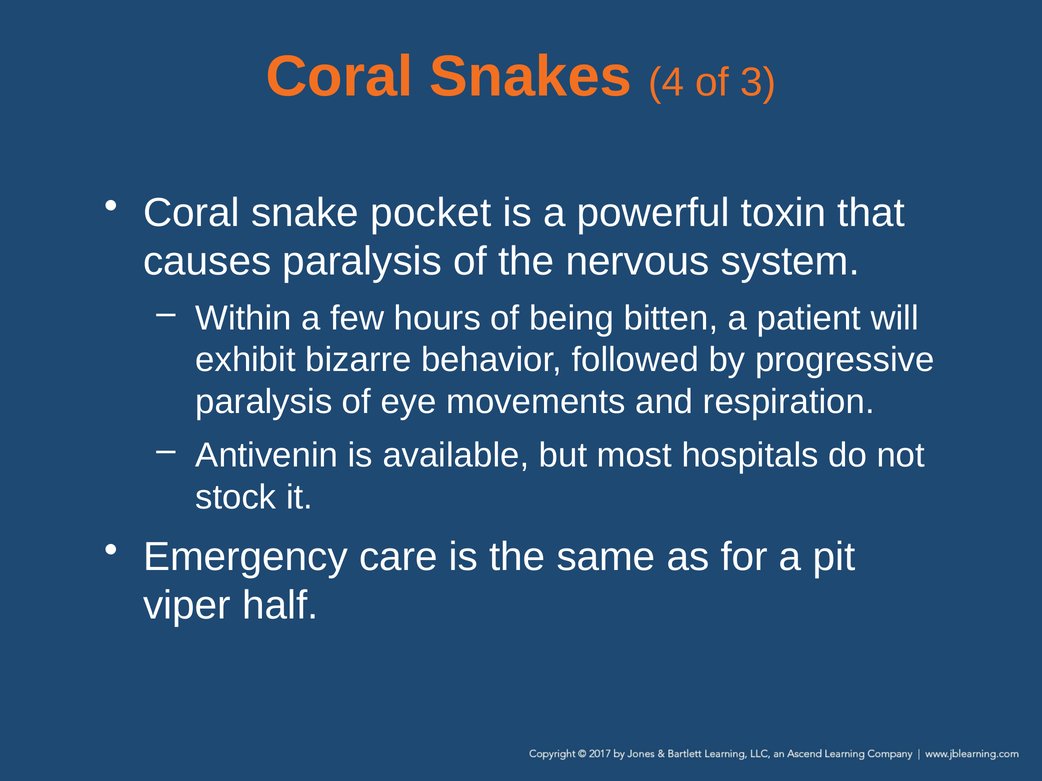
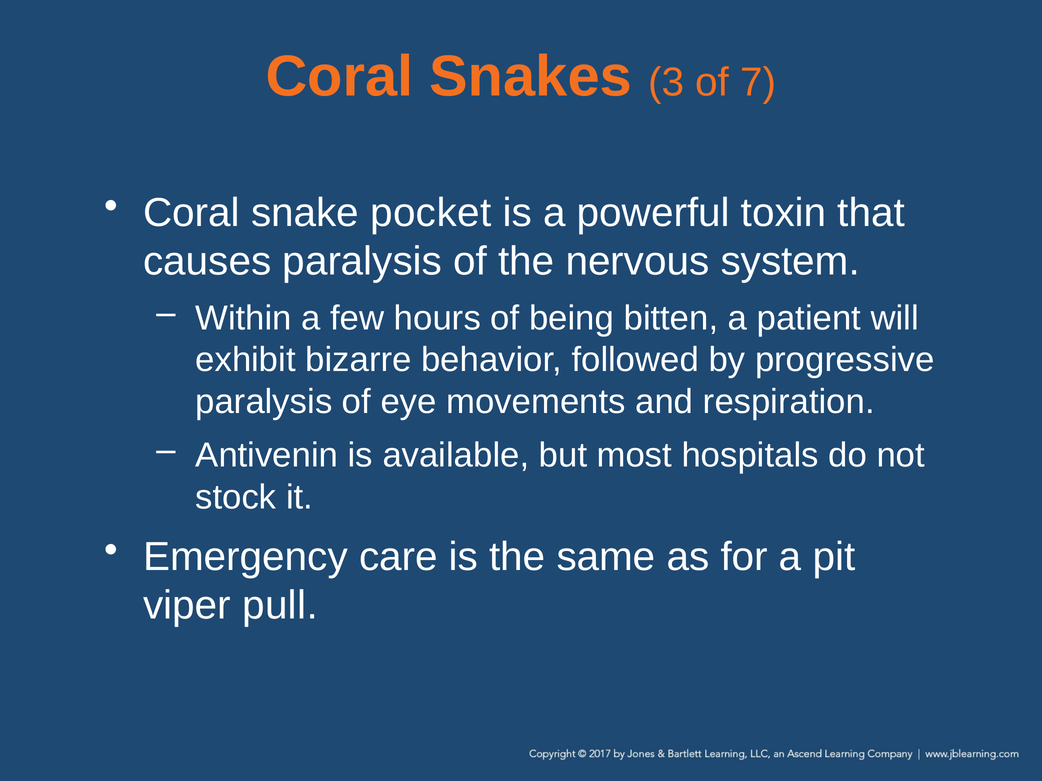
4: 4 -> 3
3: 3 -> 7
half: half -> pull
